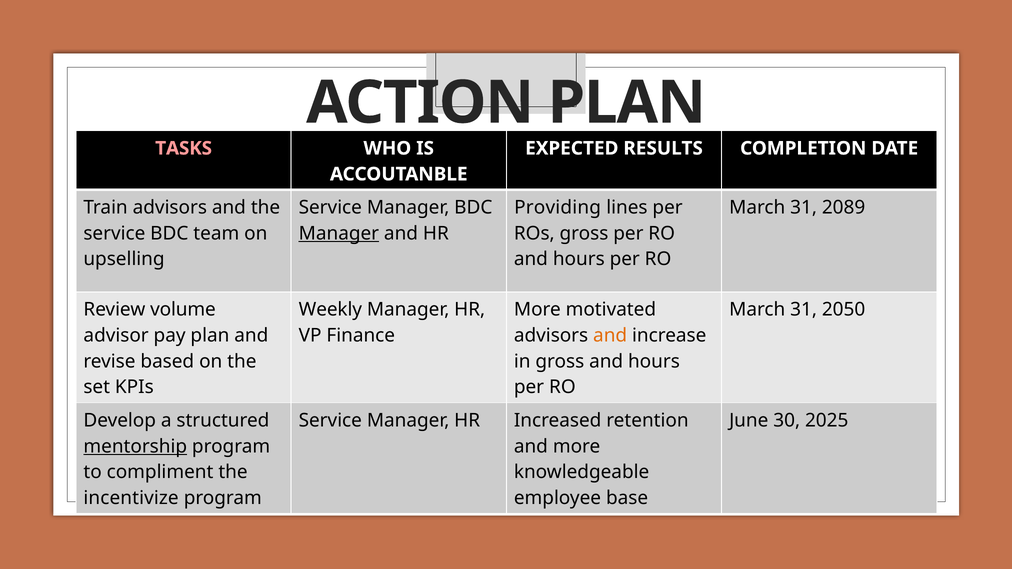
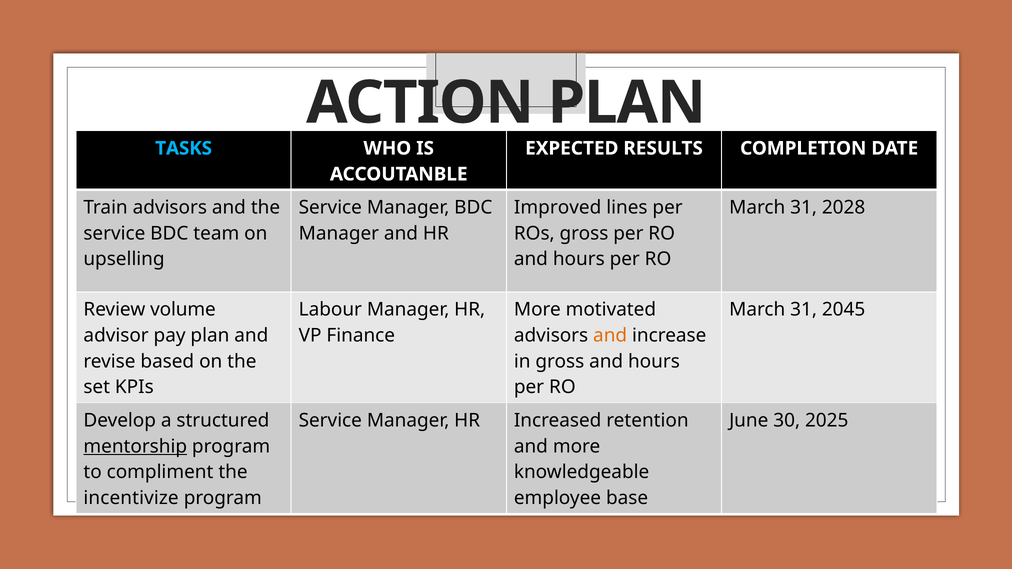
TASKS colour: pink -> light blue
Providing: Providing -> Improved
2089: 2089 -> 2028
Manager at (339, 233) underline: present -> none
Weekly: Weekly -> Labour
2050: 2050 -> 2045
